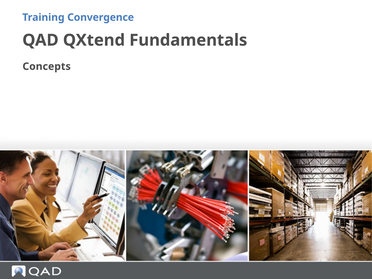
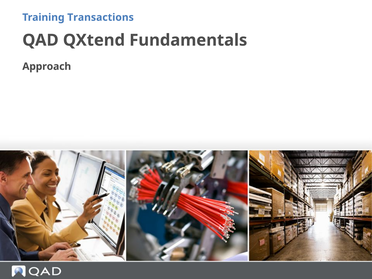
Convergence: Convergence -> Transactions
Concepts: Concepts -> Approach
